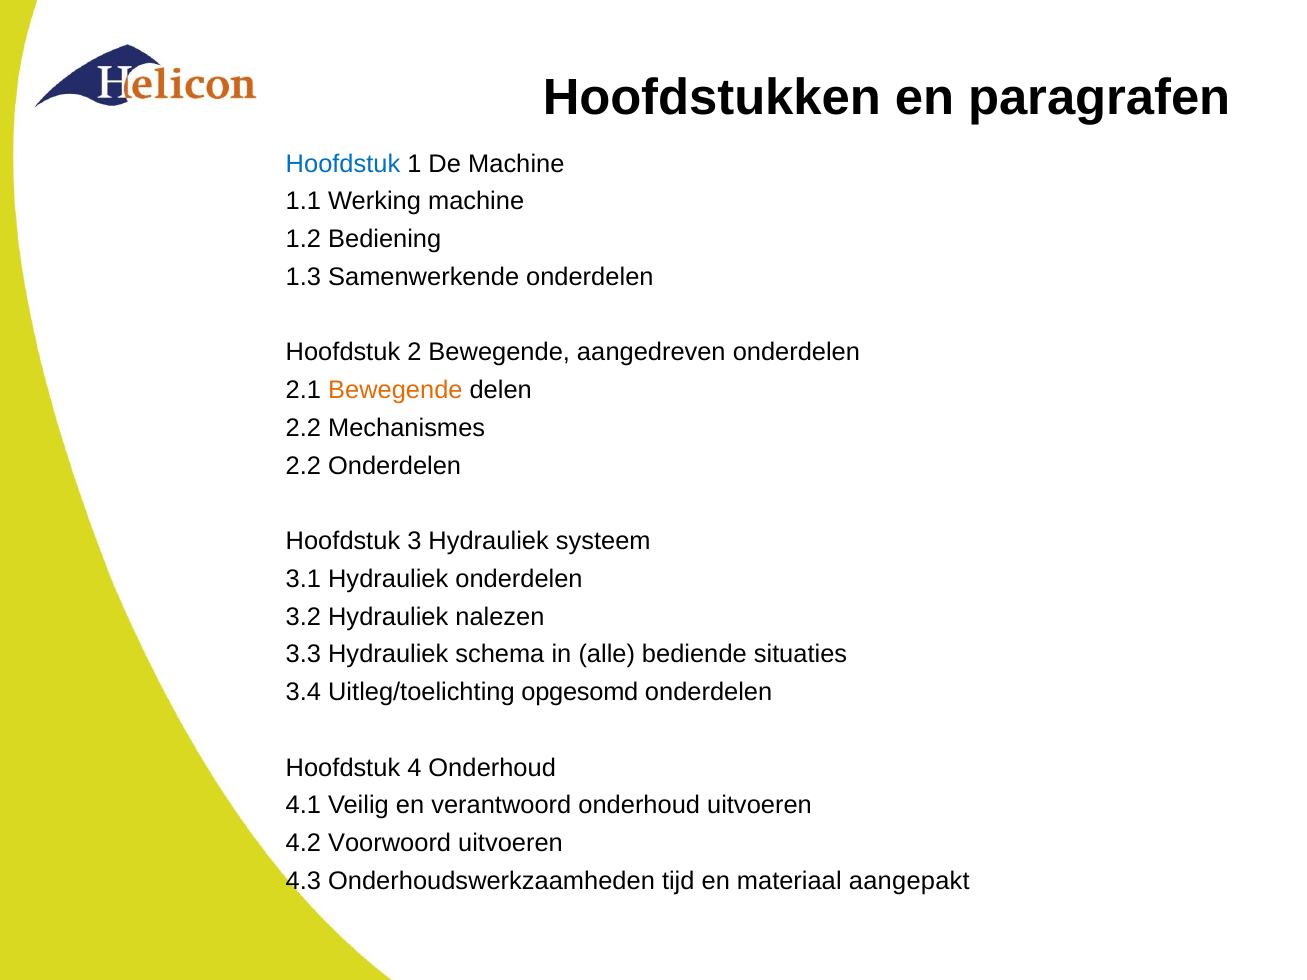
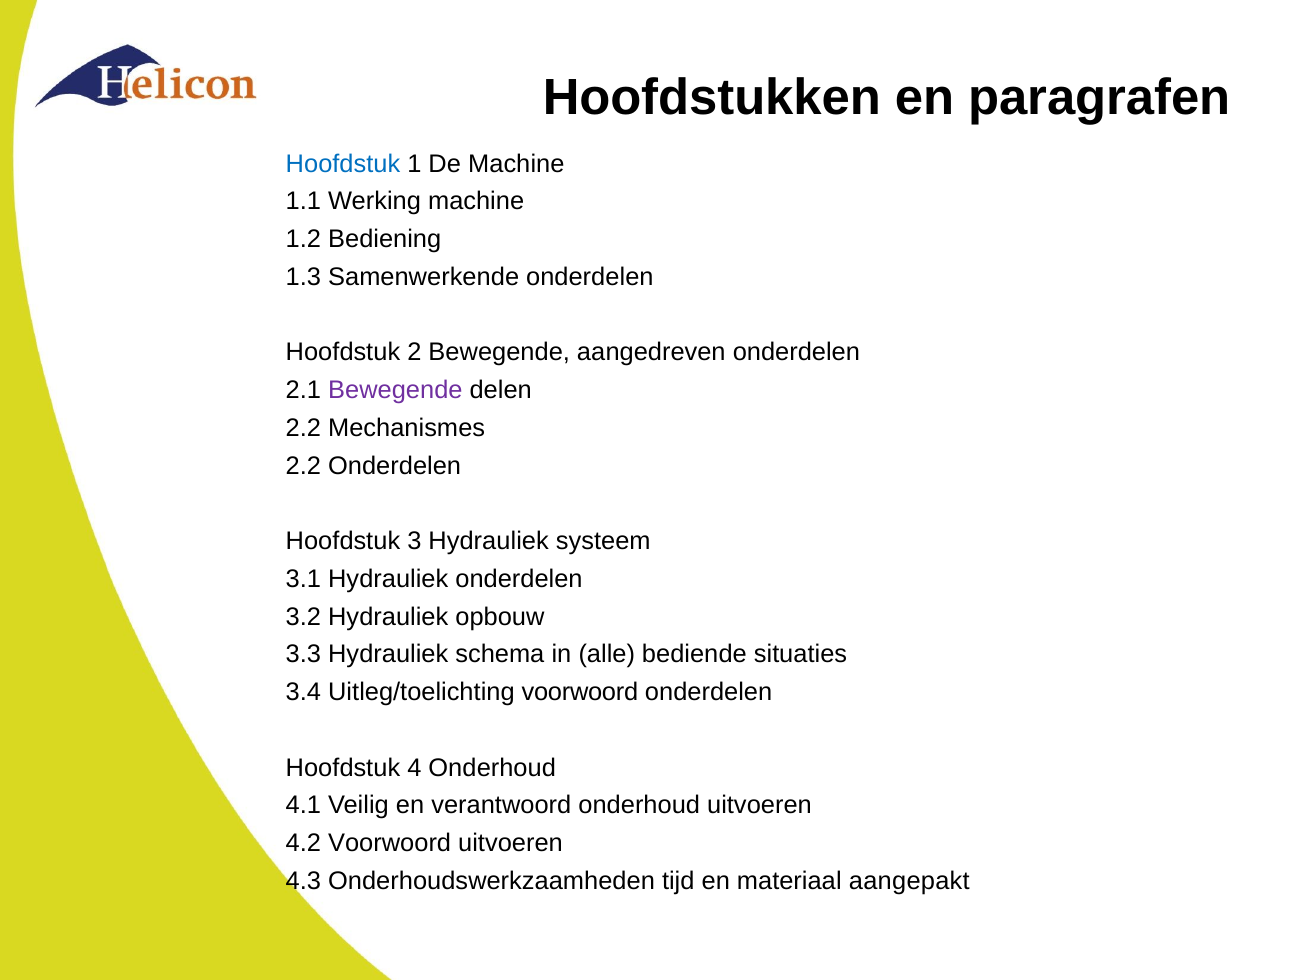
Bewegende at (395, 390) colour: orange -> purple
nalezen: nalezen -> opbouw
Uitleg/toelichting opgesomd: opgesomd -> voorwoord
